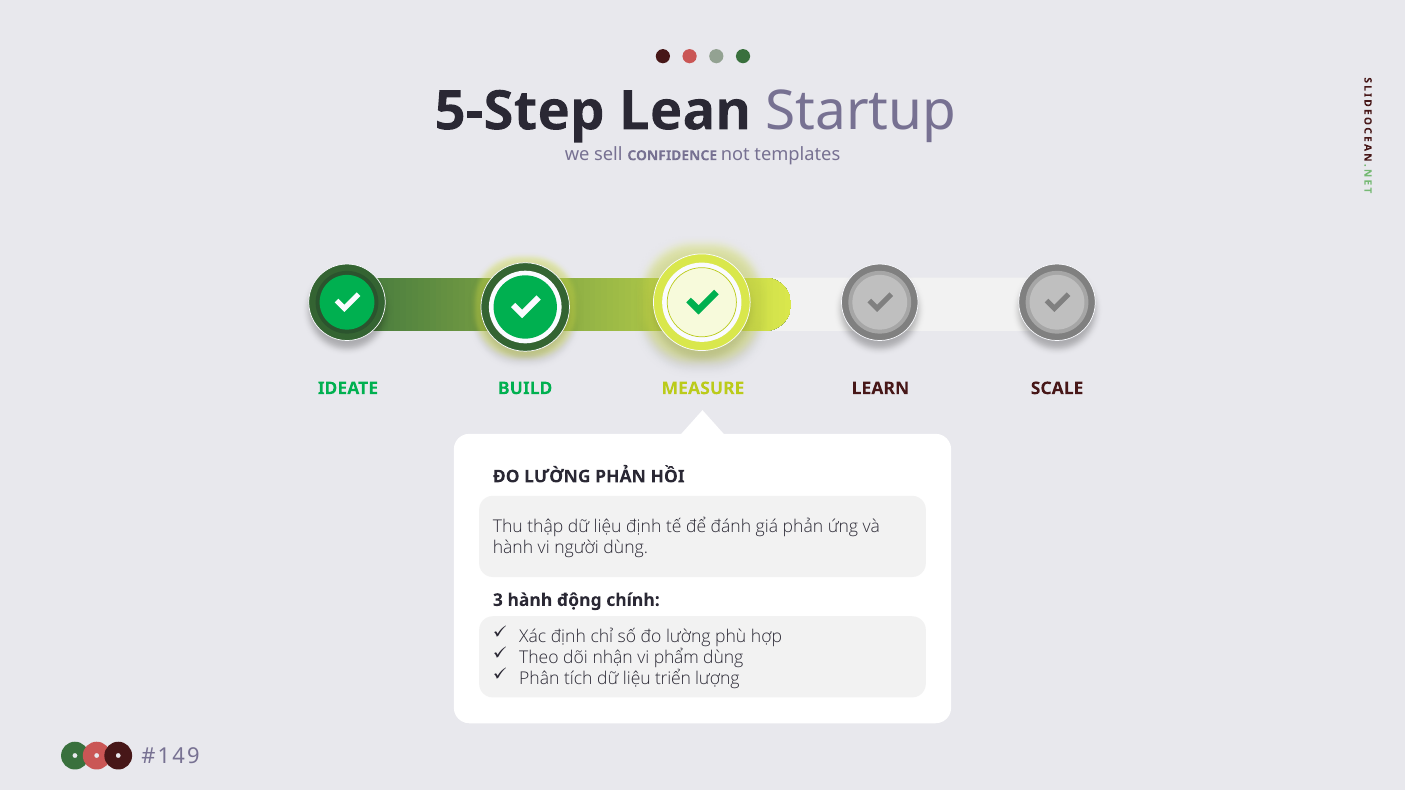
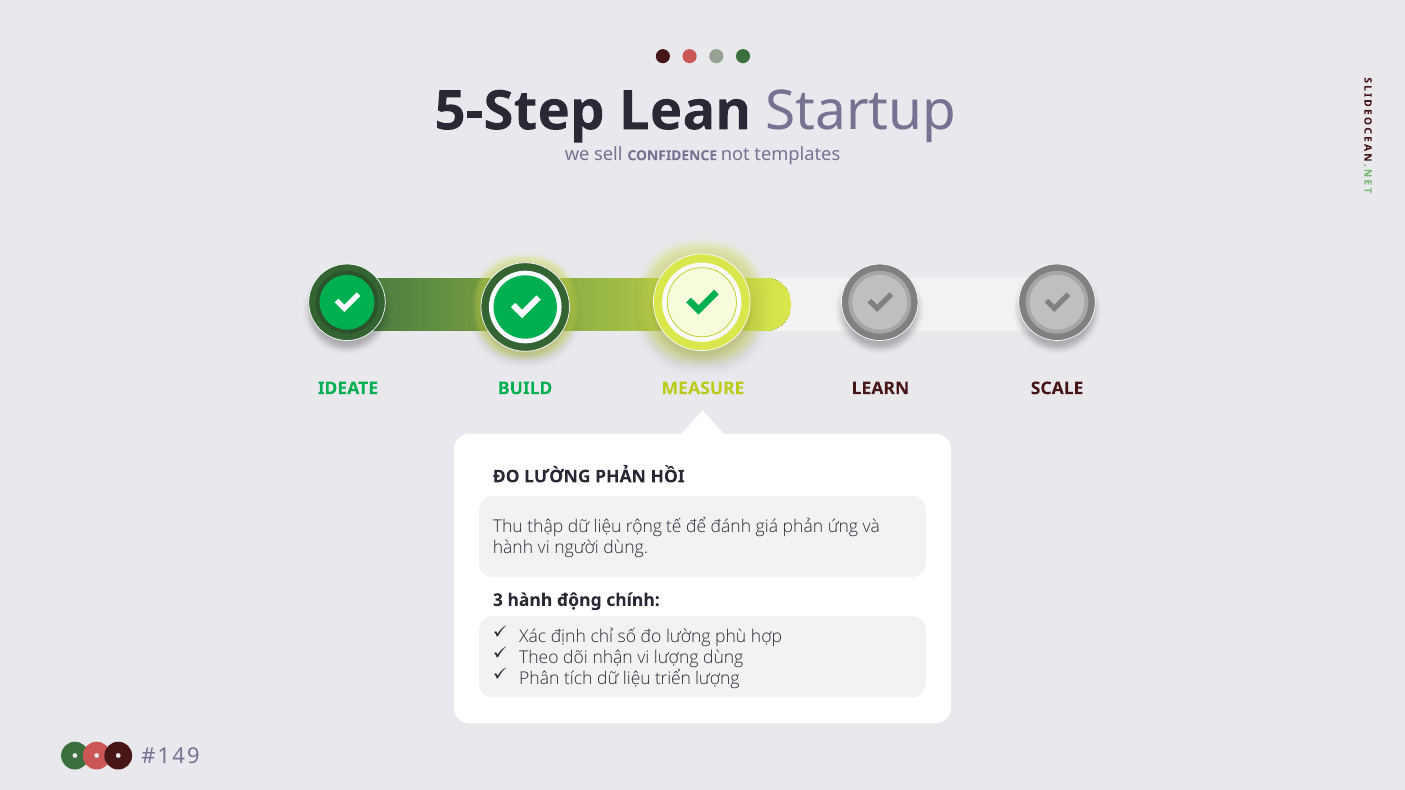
liệu định: định -> rộng
vi phẩm: phẩm -> lượng
